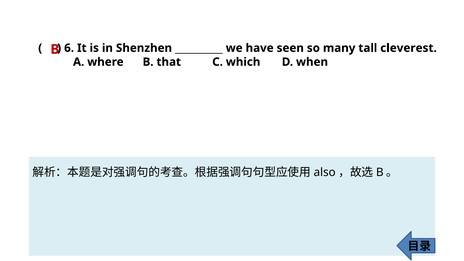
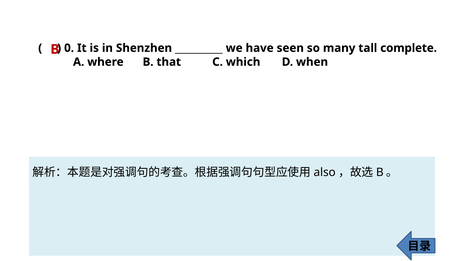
6: 6 -> 0
cleverest: cleverest -> complete
